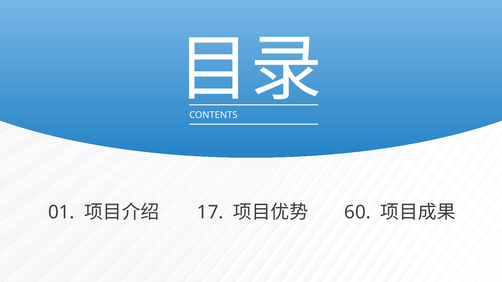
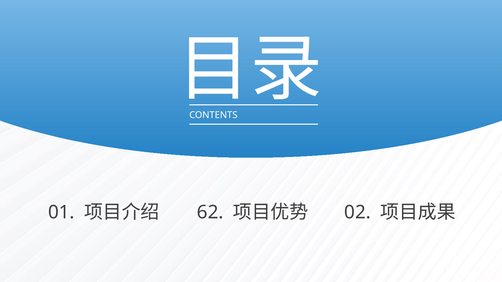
17: 17 -> 62
60: 60 -> 02
